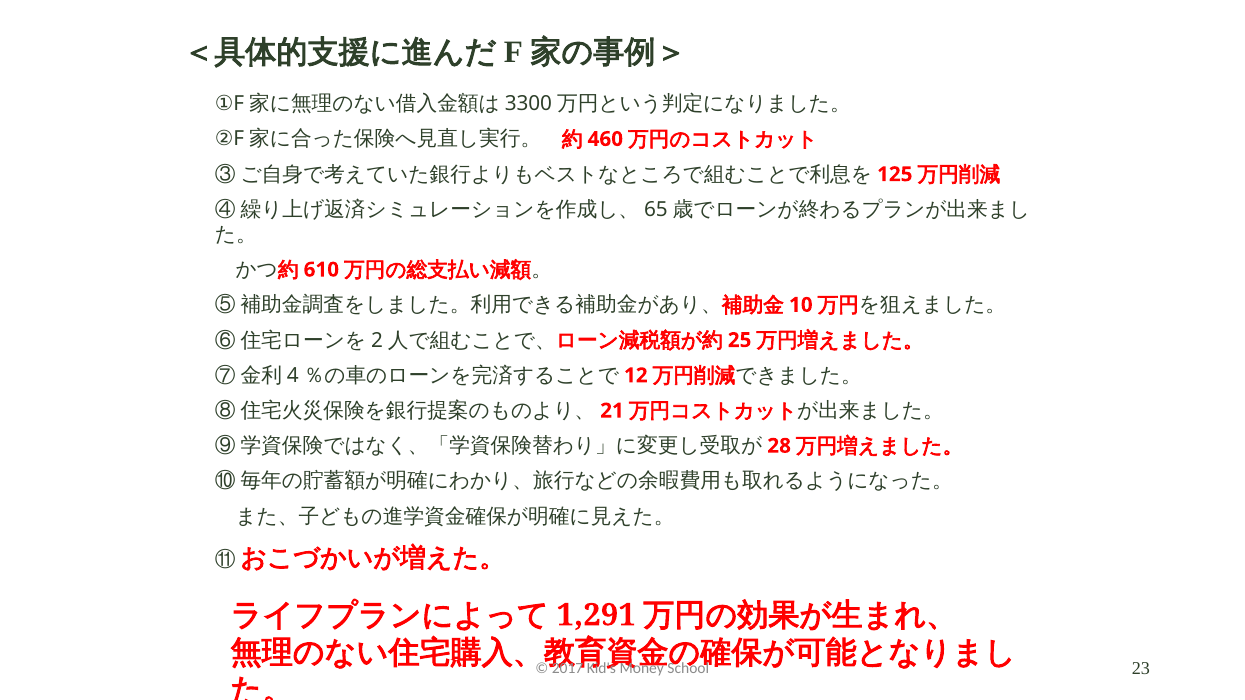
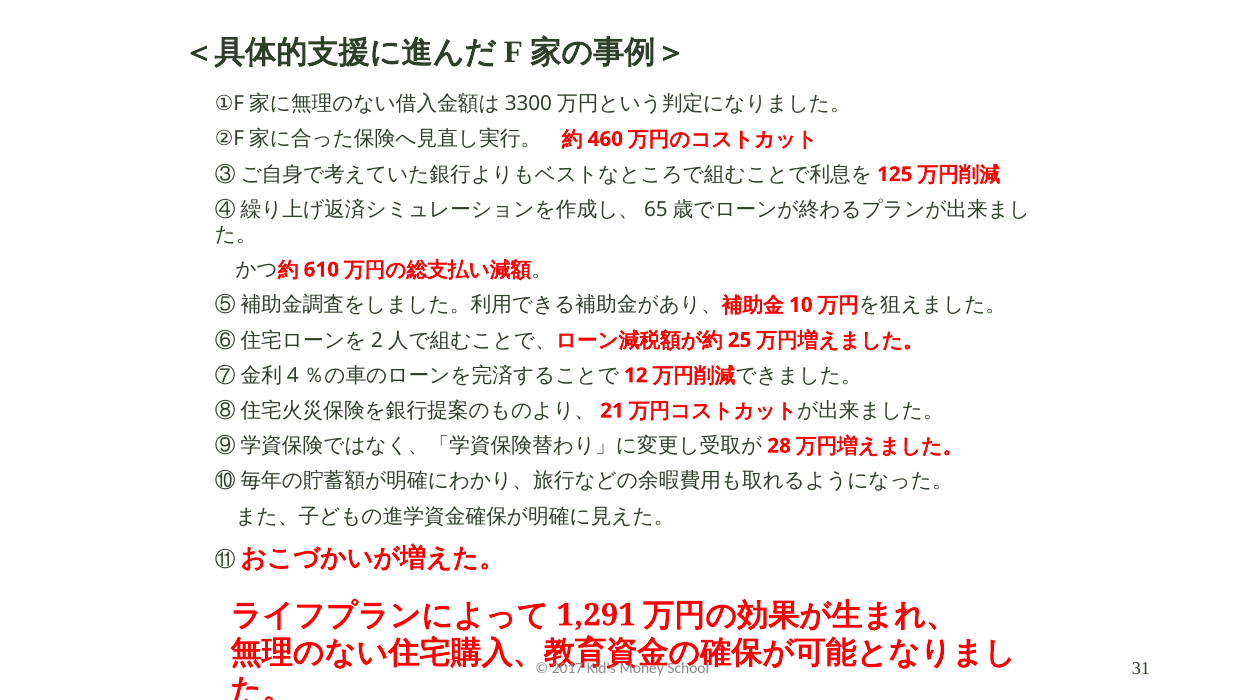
23: 23 -> 31
